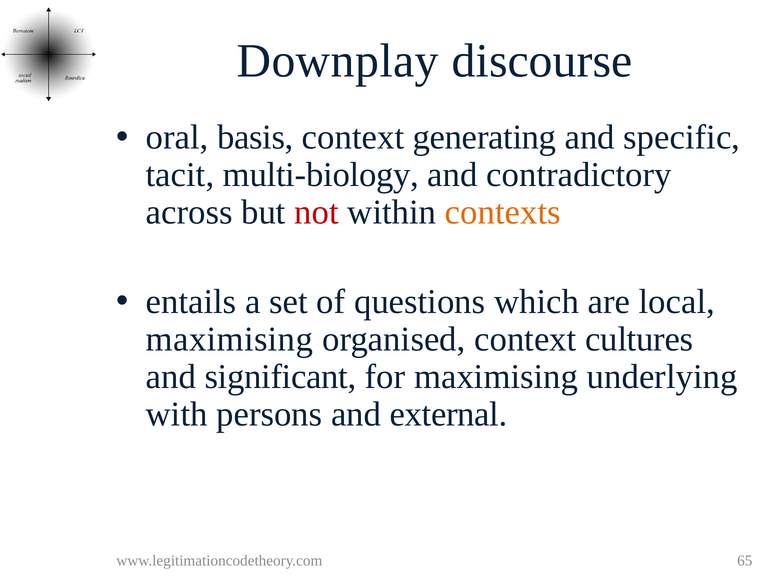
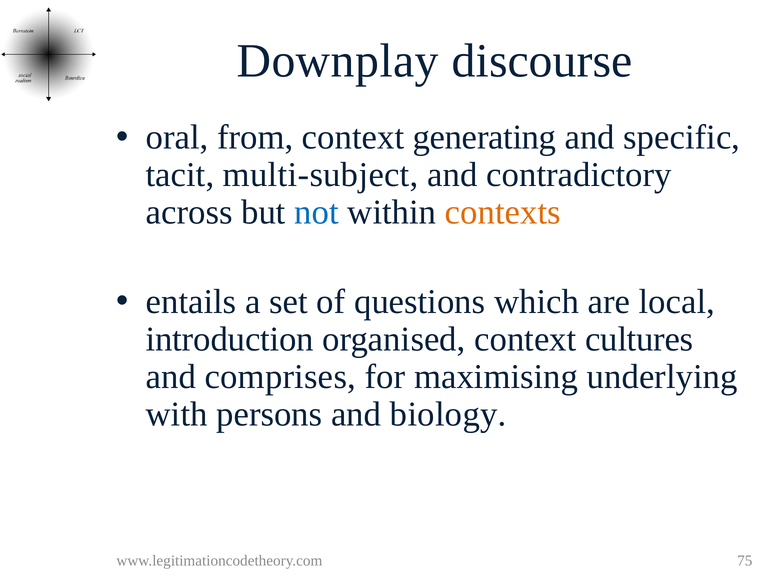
basis: basis -> from
multi-biology: multi-biology -> multi-subject
not colour: red -> blue
maximising at (230, 339): maximising -> introduction
significant: significant -> comprises
external: external -> biology
65: 65 -> 75
